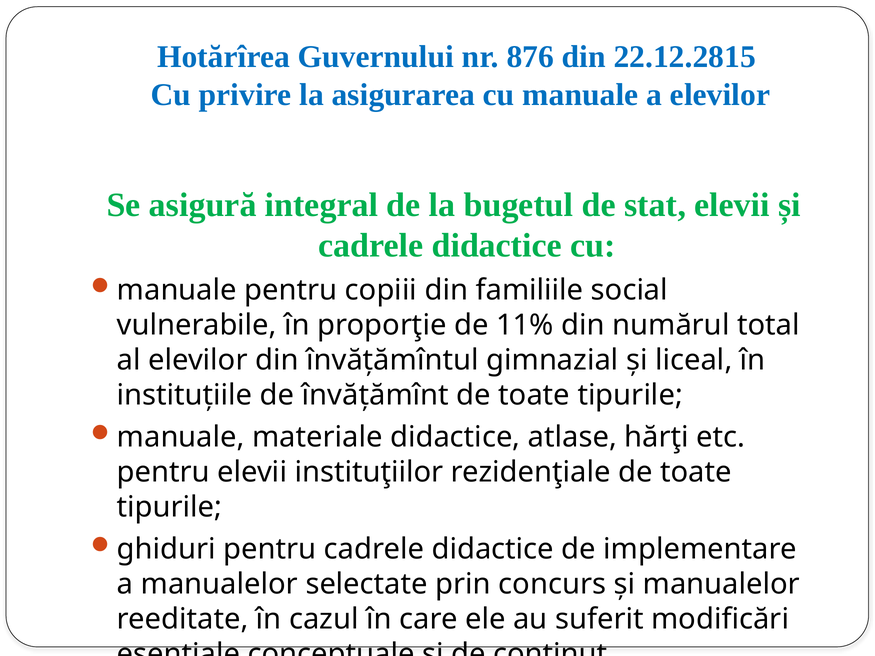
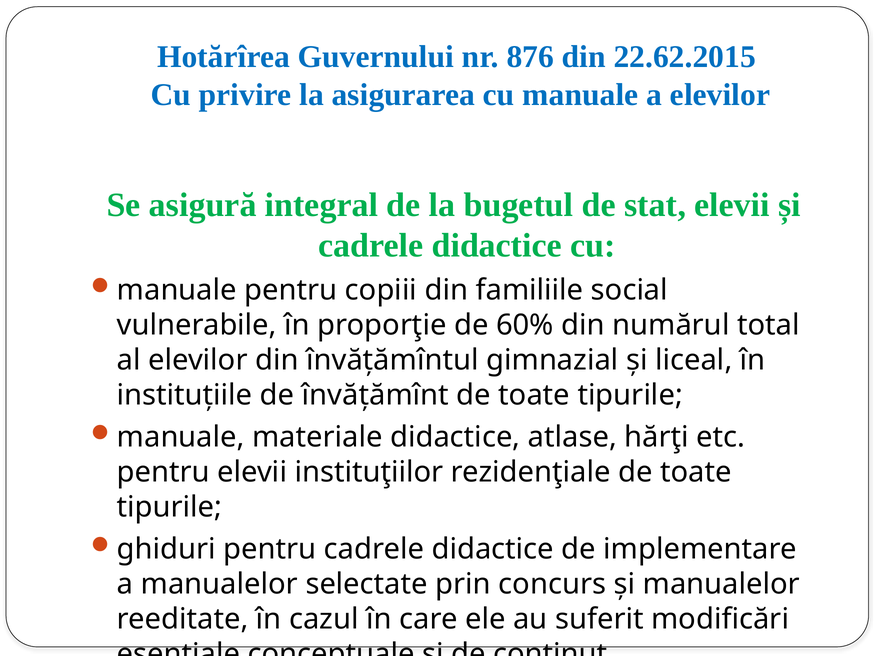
22.12.2815: 22.12.2815 -> 22.62.2015
11%: 11% -> 60%
